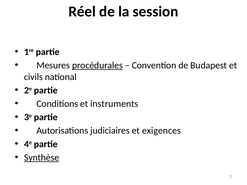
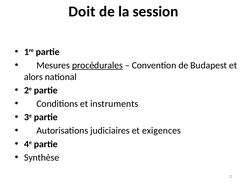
Réel: Réel -> Doit
civils: civils -> alors
Synthèse underline: present -> none
